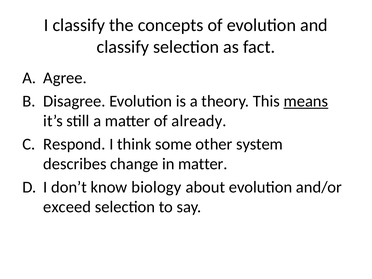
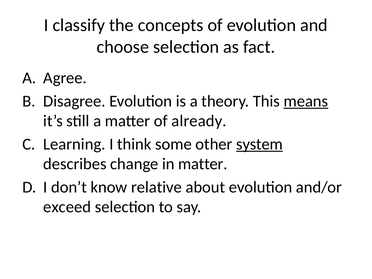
classify at (123, 47): classify -> choose
Respond: Respond -> Learning
system underline: none -> present
biology: biology -> relative
